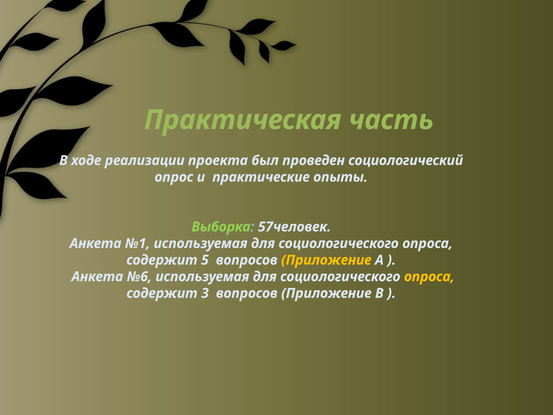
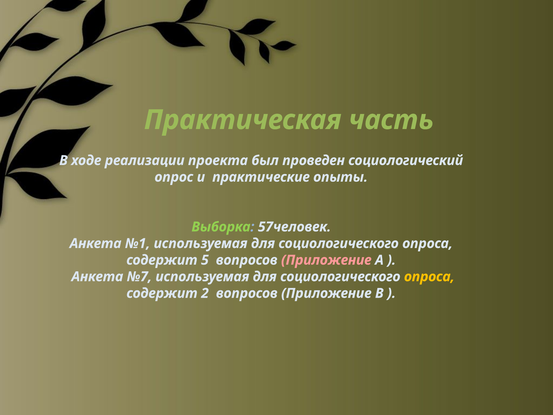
Приложение at (326, 260) colour: yellow -> pink
№6: №6 -> №7
3: 3 -> 2
